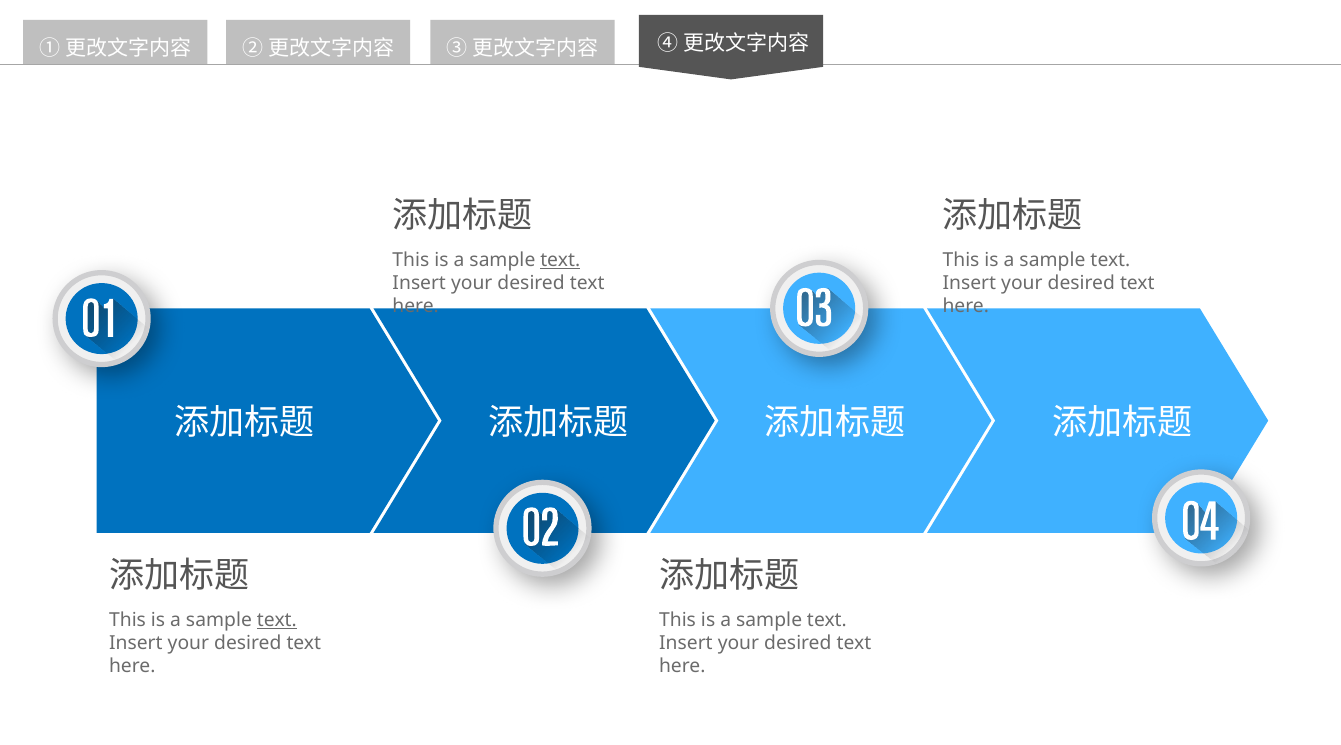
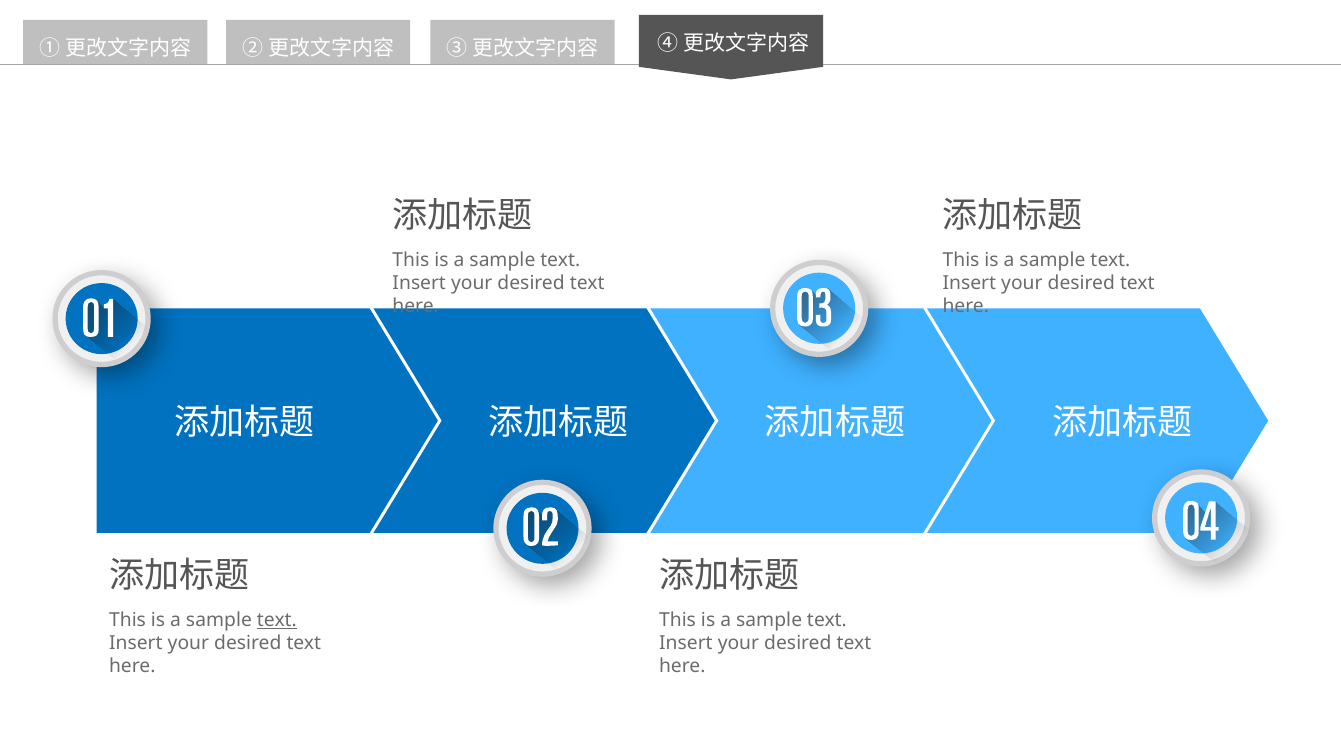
text at (560, 260) underline: present -> none
